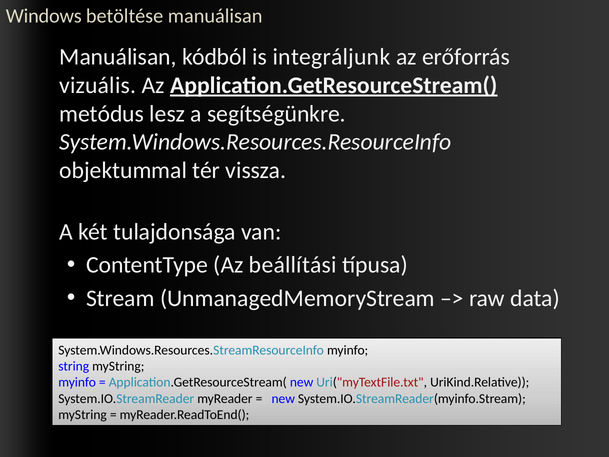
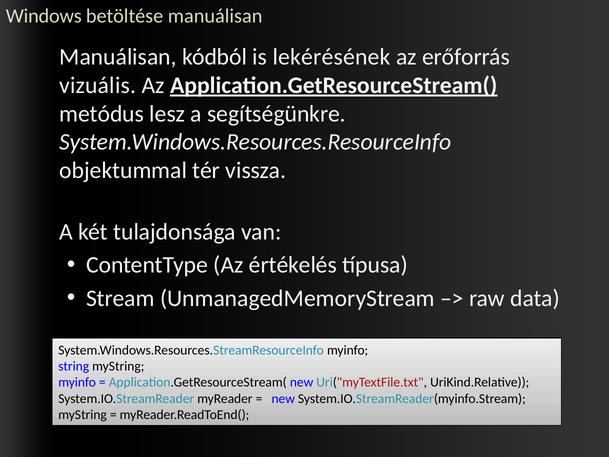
integráljunk: integráljunk -> lekérésének
beállítási: beállítási -> értékelés
